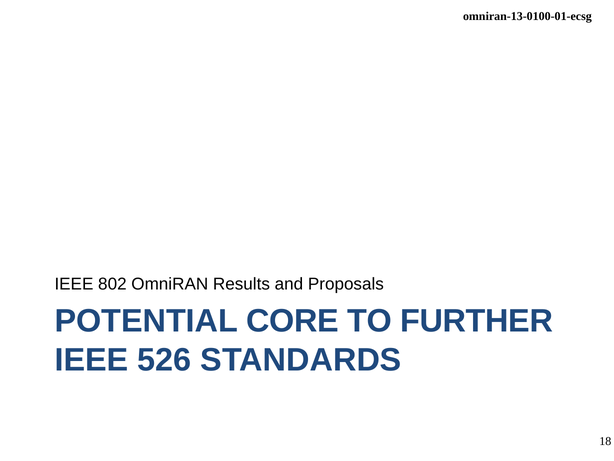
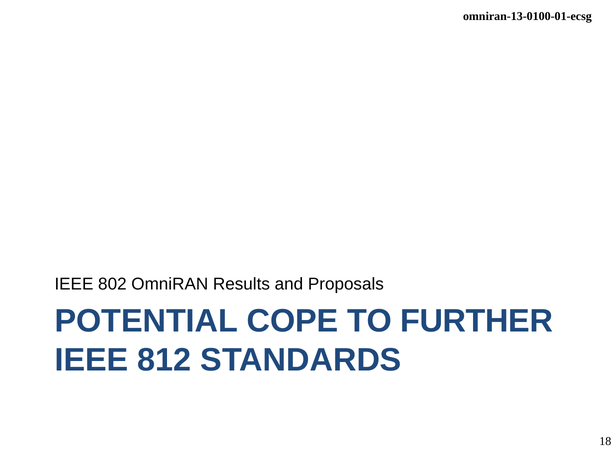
CORE: CORE -> COPE
526: 526 -> 812
